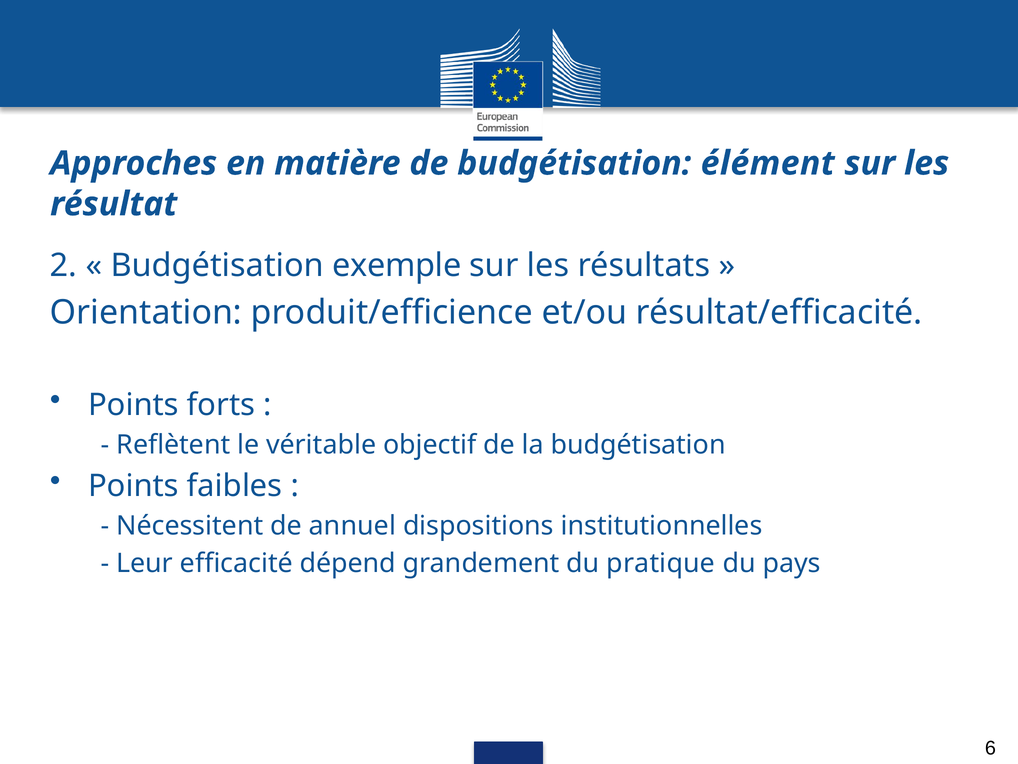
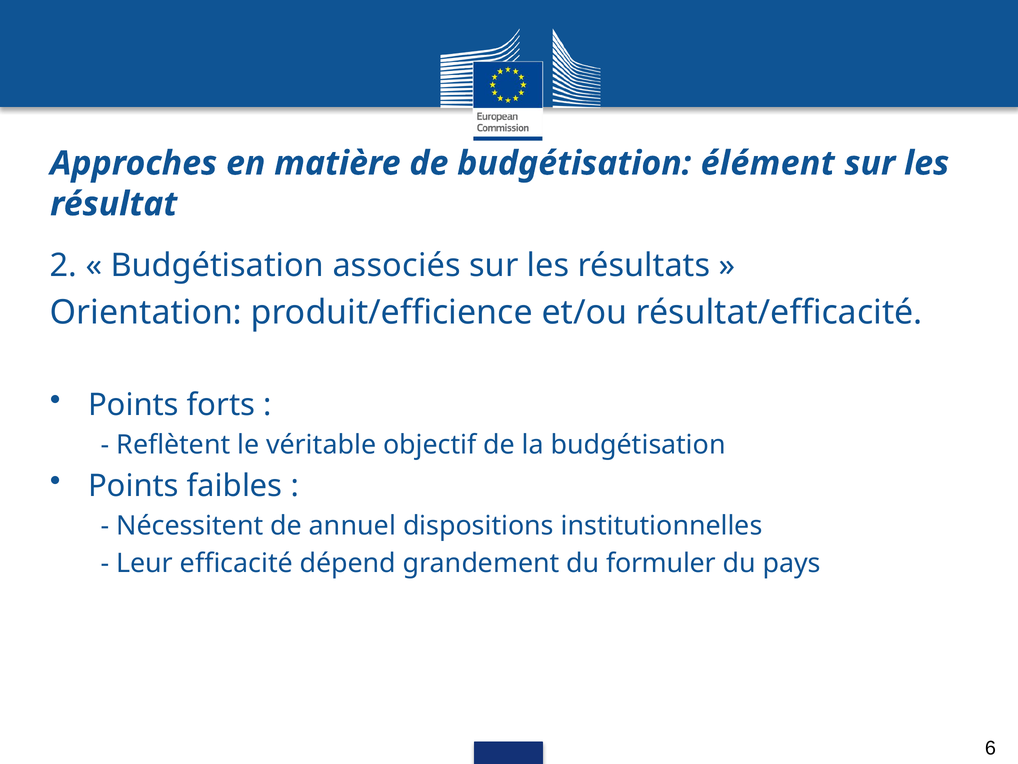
exemple: exemple -> associés
pratique: pratique -> formuler
